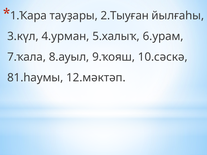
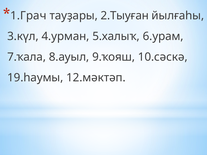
1.Ҡара: 1.Ҡара -> 1.Грач
81.һаумы: 81.һаумы -> 19.һаумы
